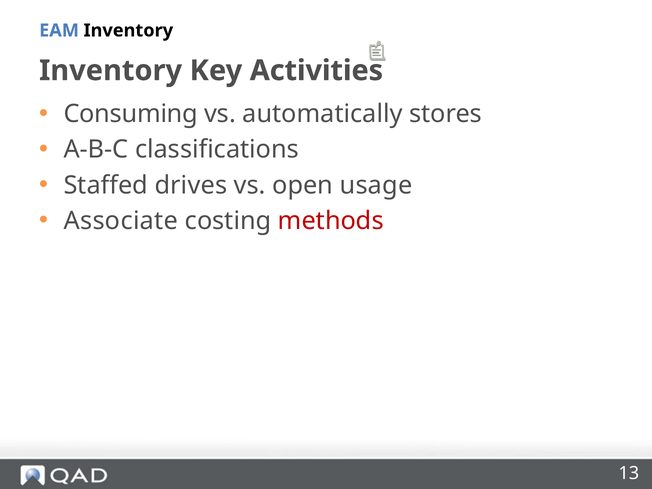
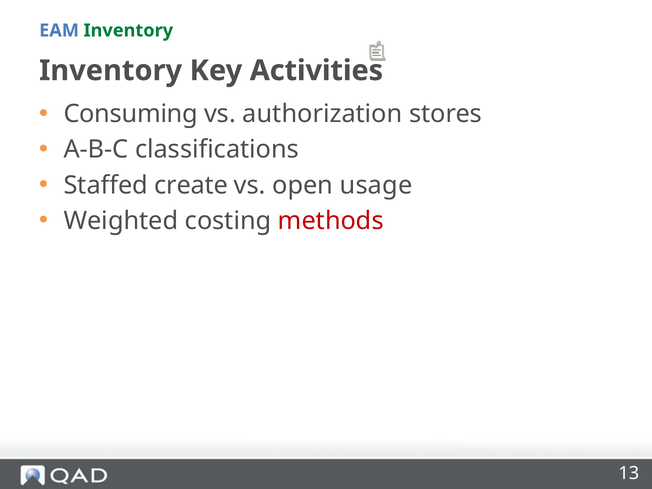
Inventory at (128, 30) colour: black -> green
automatically: automatically -> authorization
drives: drives -> create
Associate: Associate -> Weighted
